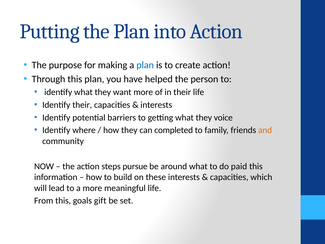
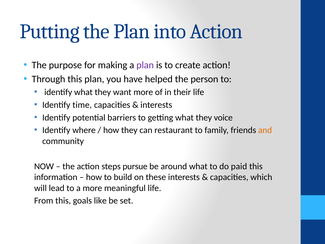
plan at (145, 65) colour: blue -> purple
Identify their: their -> time
completed: completed -> restaurant
gift: gift -> like
